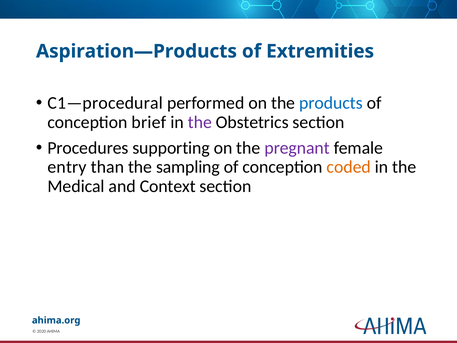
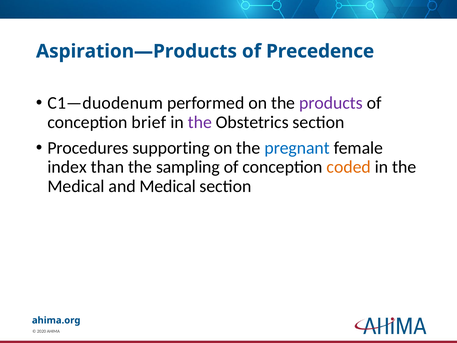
Extremities: Extremities -> Precedence
C1—procedural: C1—procedural -> C1—duodenum
products colour: blue -> purple
pregnant colour: purple -> blue
entry: entry -> index
and Context: Context -> Medical
